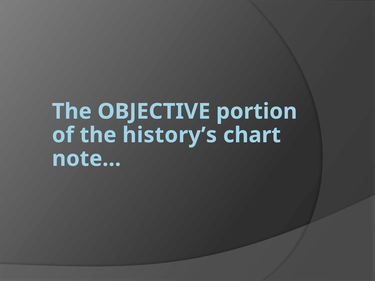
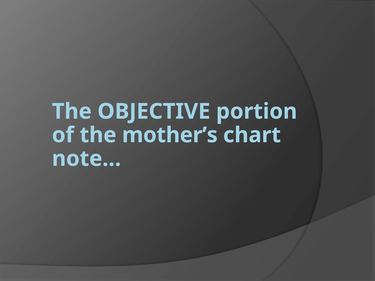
history’s: history’s -> mother’s
